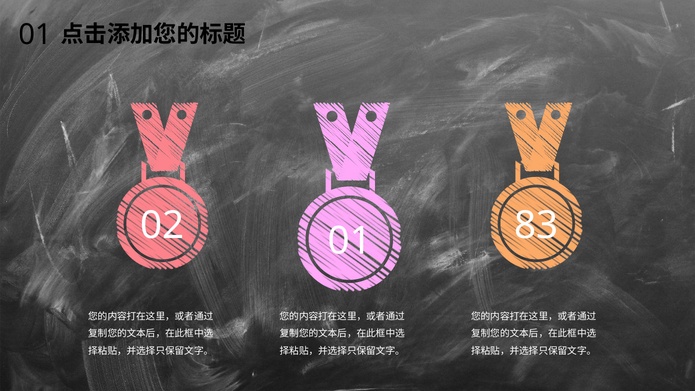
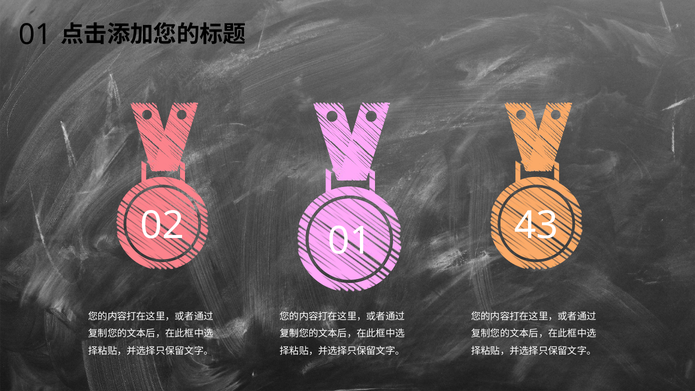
83: 83 -> 43
